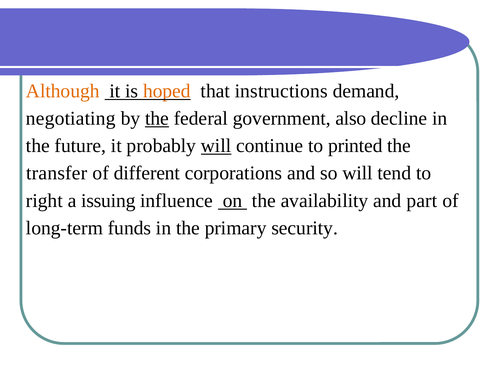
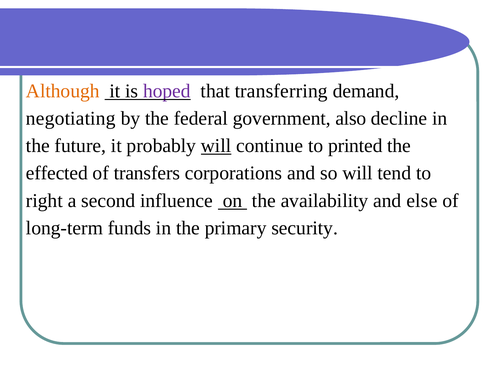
hoped colour: orange -> purple
instructions: instructions -> transferring
the at (157, 118) underline: present -> none
transfer: transfer -> effected
different: different -> transfers
issuing: issuing -> second
part: part -> else
